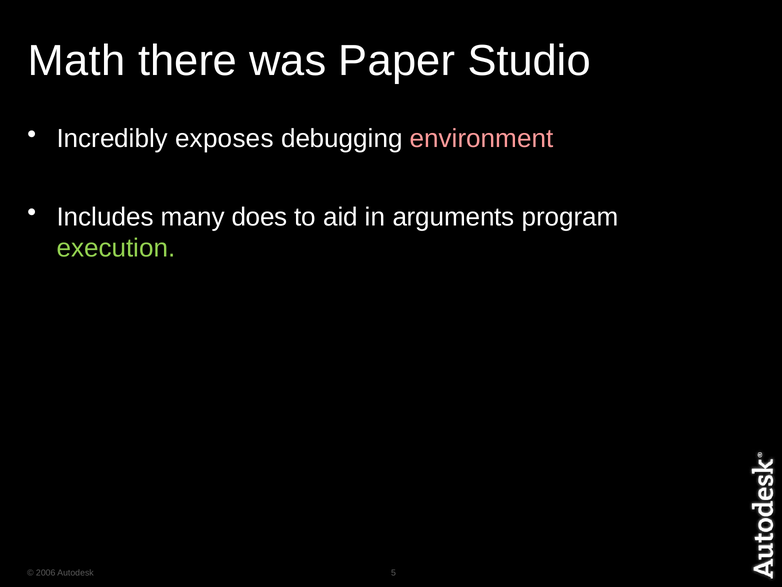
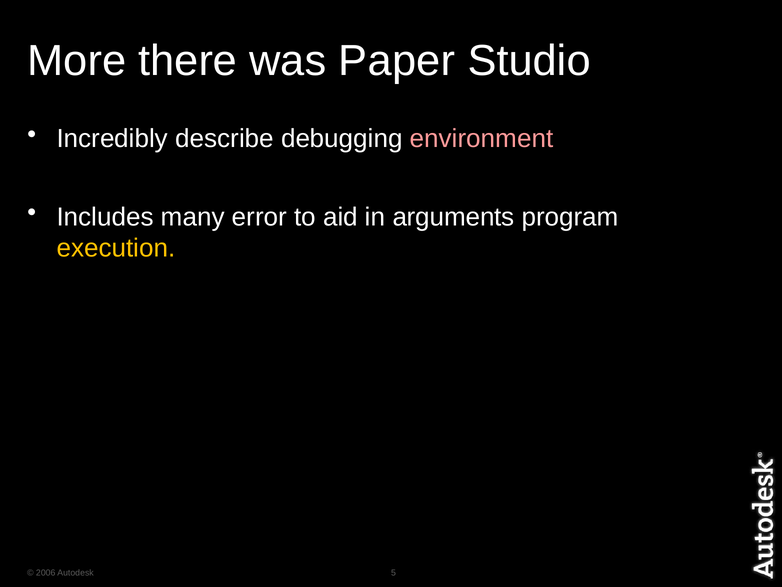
Math: Math -> More
exposes: exposes -> describe
does: does -> error
execution colour: light green -> yellow
